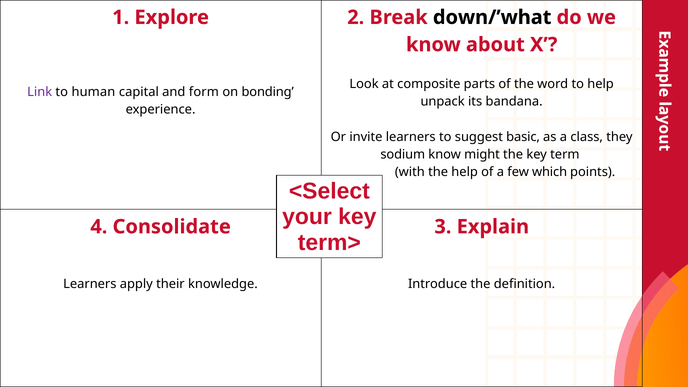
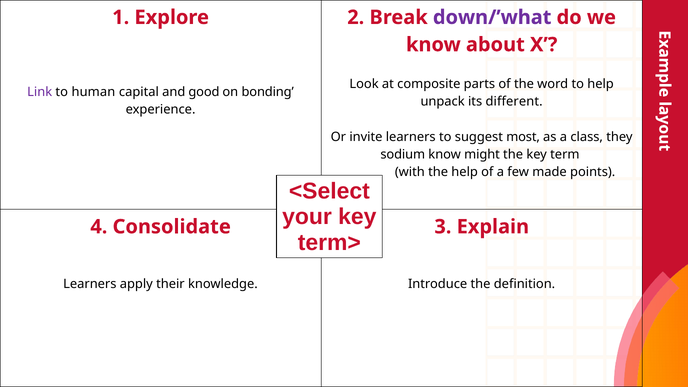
down/’what colour: black -> purple
form: form -> good
bandana: bandana -> different
basic: basic -> most
which: which -> made
